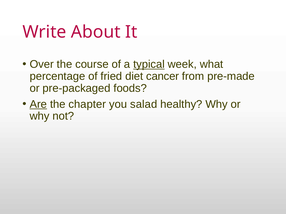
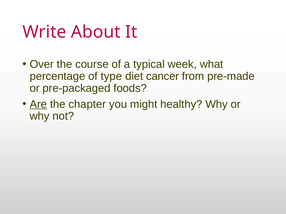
typical underline: present -> none
fried: fried -> type
salad: salad -> might
